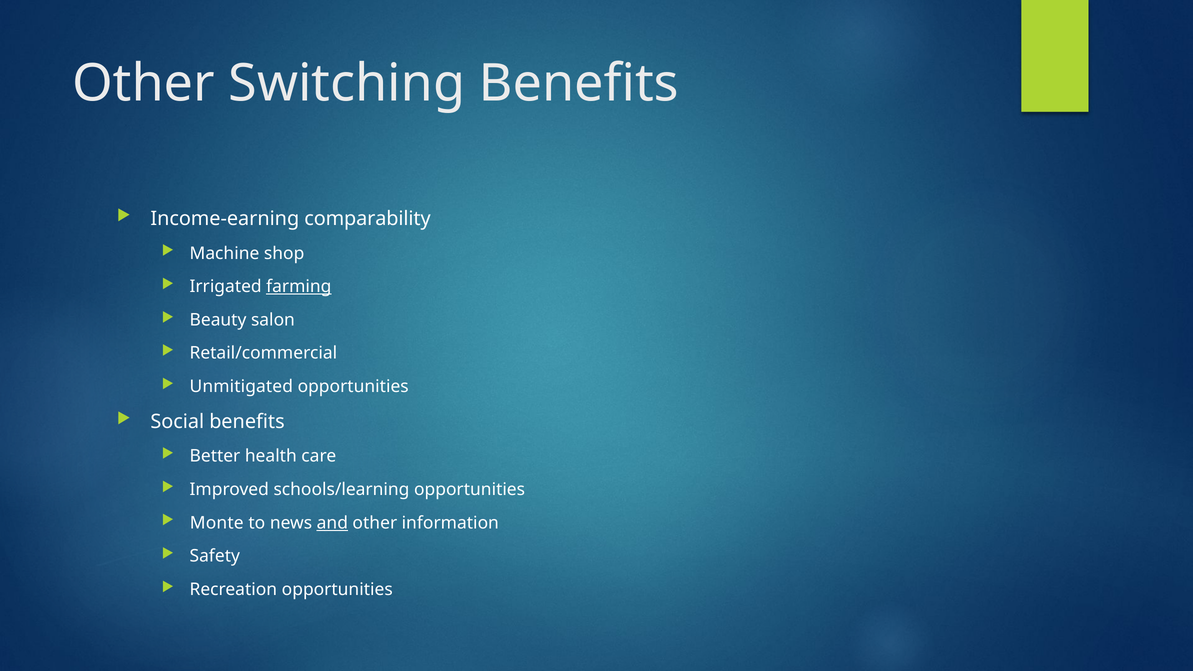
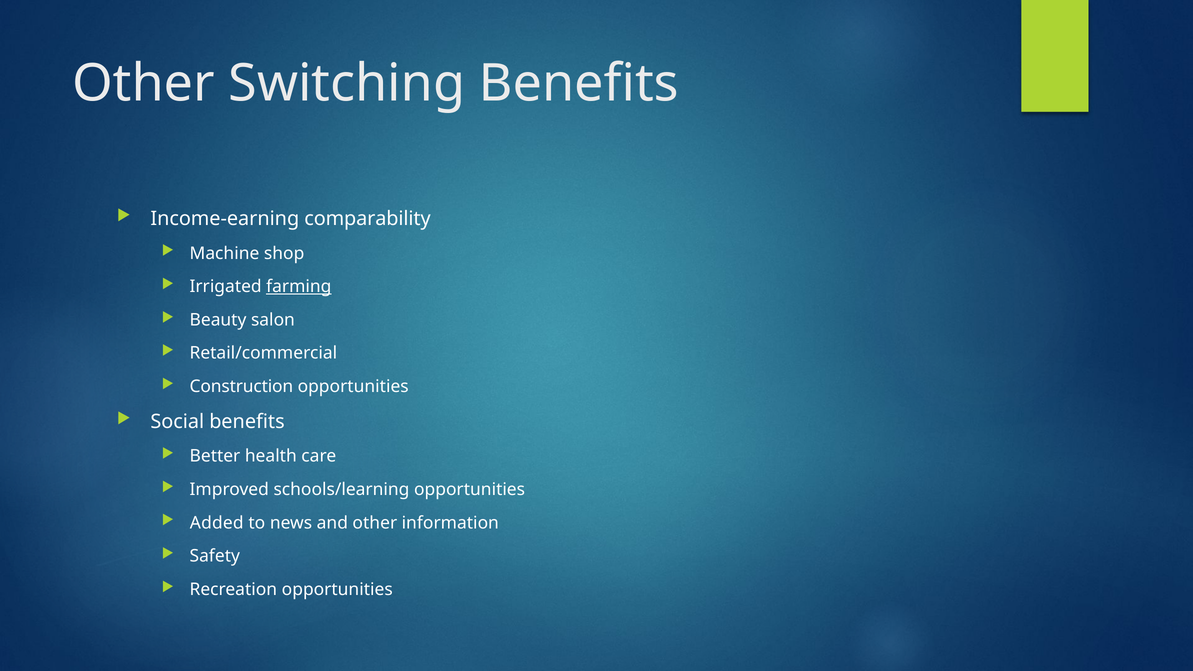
Unmitigated: Unmitigated -> Construction
Monte: Monte -> Added
and underline: present -> none
